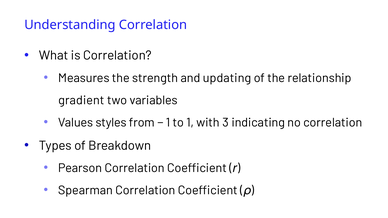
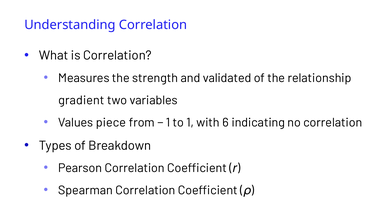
updating: updating -> validated
styles: styles -> piece
3: 3 -> 6
